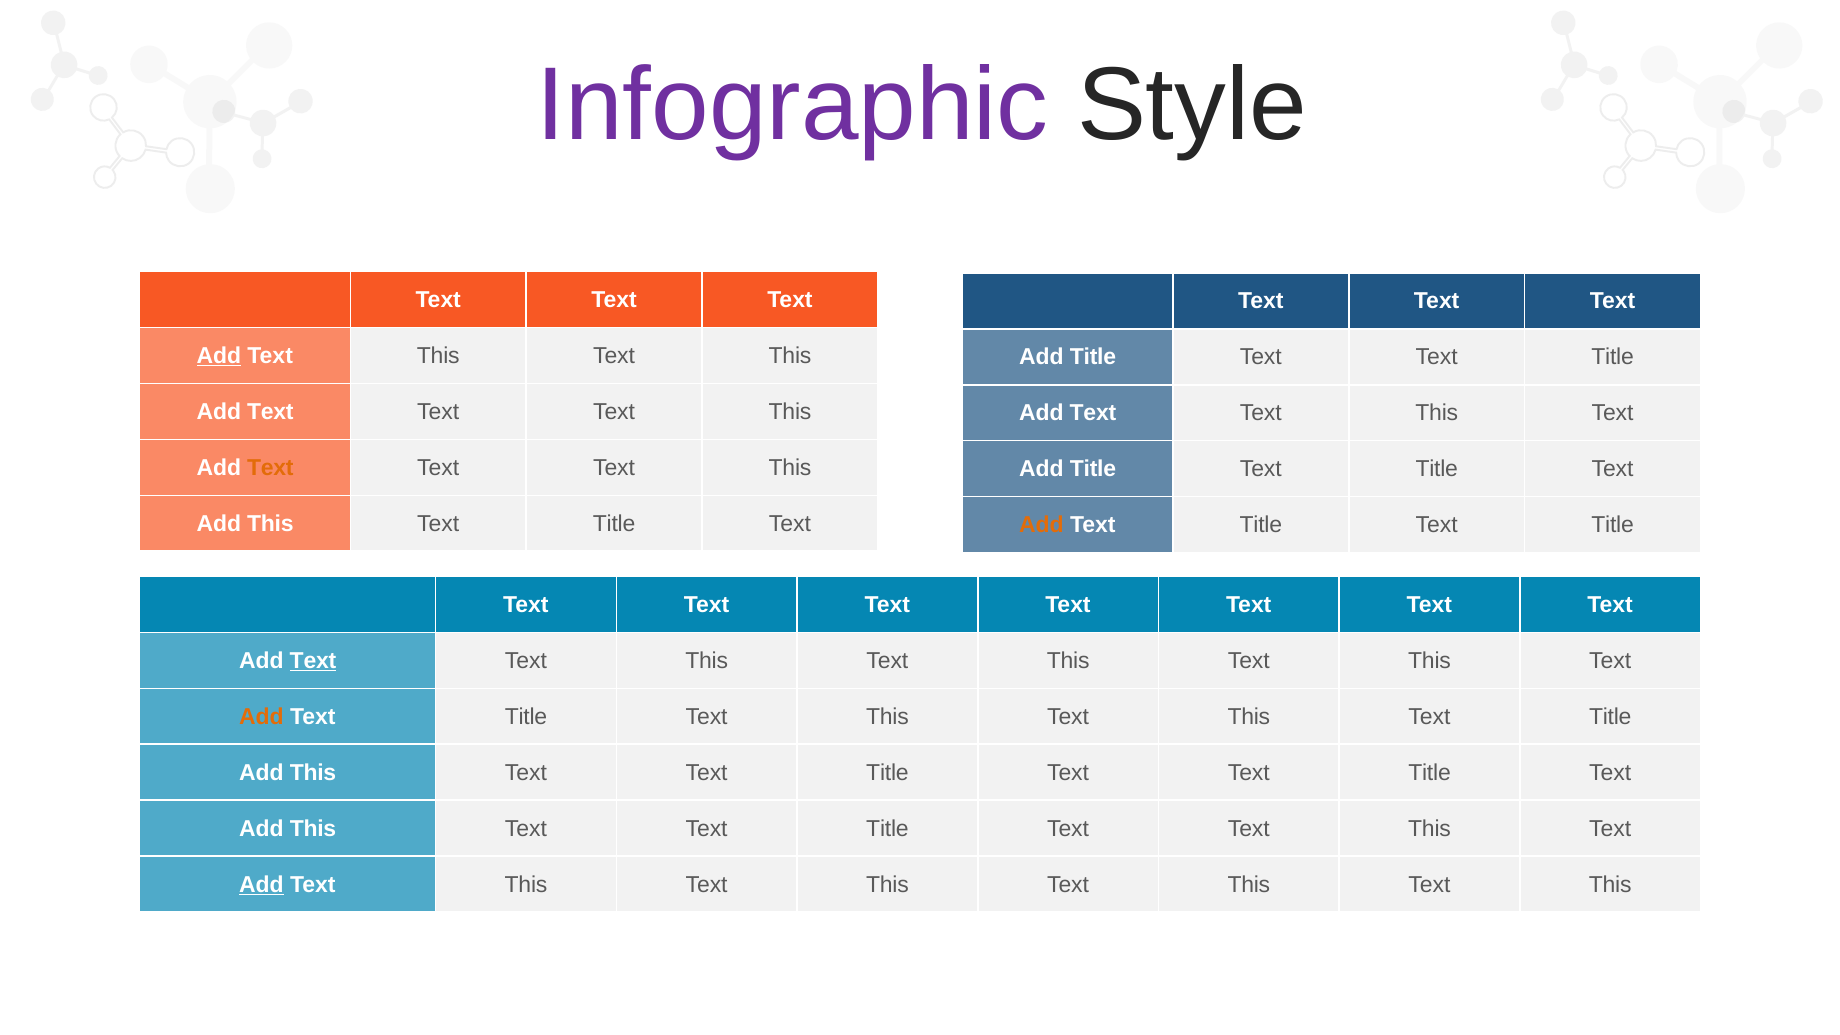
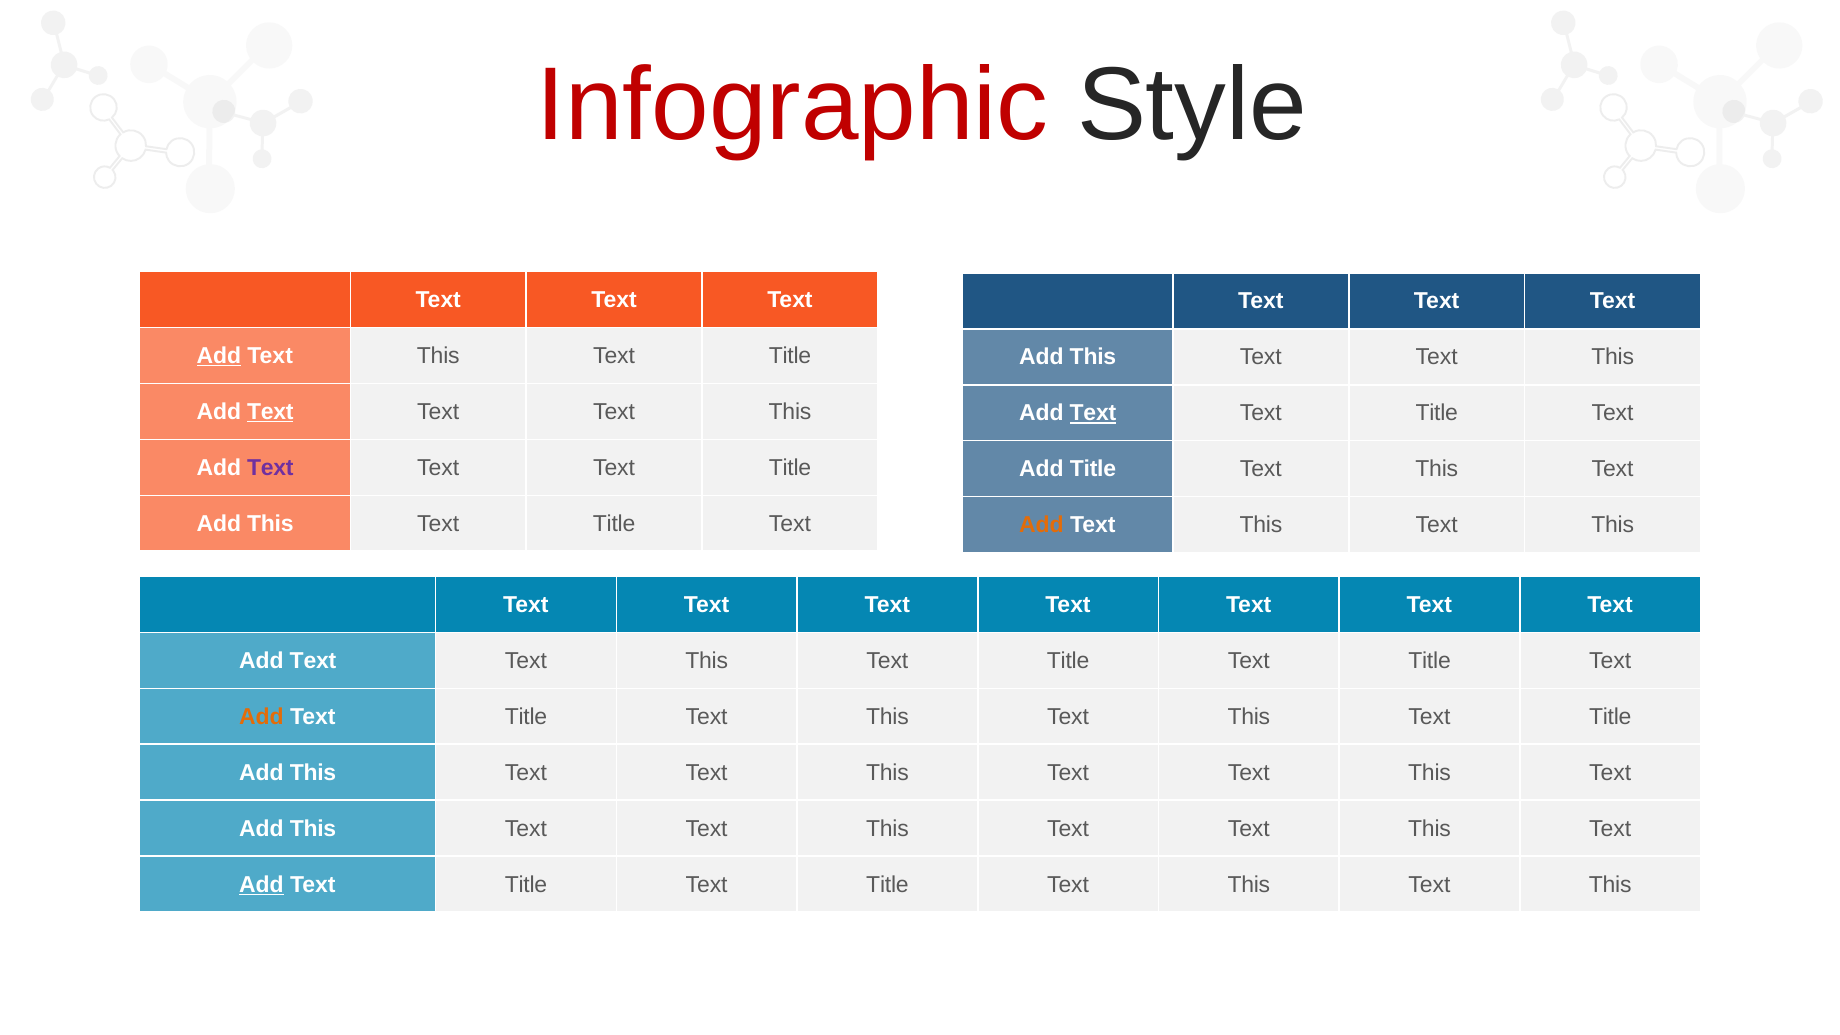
Infographic colour: purple -> red
This at (790, 356): This -> Title
Title at (1093, 357): Title -> This
Title at (1613, 357): Title -> This
Text at (270, 412) underline: none -> present
Text at (1093, 413) underline: none -> present
This at (1437, 413): This -> Title
Text at (270, 468) colour: orange -> purple
This at (790, 468): This -> Title
Title at (1437, 469): Title -> This
Title at (1261, 525): Title -> This
Title at (1613, 525): Title -> This
Text at (313, 661) underline: present -> none
This at (1068, 661): This -> Title
This at (1430, 661): This -> Title
Title at (887, 773): Title -> This
Title at (1430, 773): Title -> This
Title at (887, 829): Title -> This
This at (526, 885): This -> Title
This at (887, 885): This -> Title
